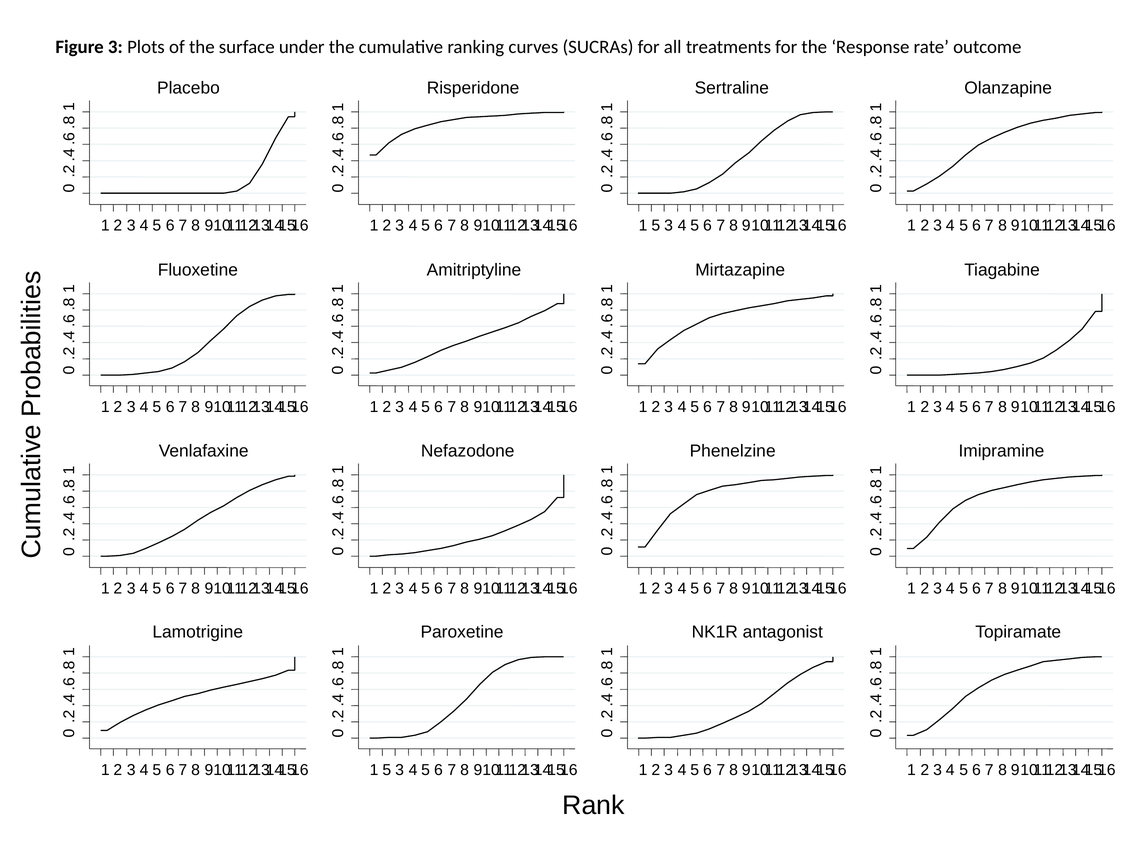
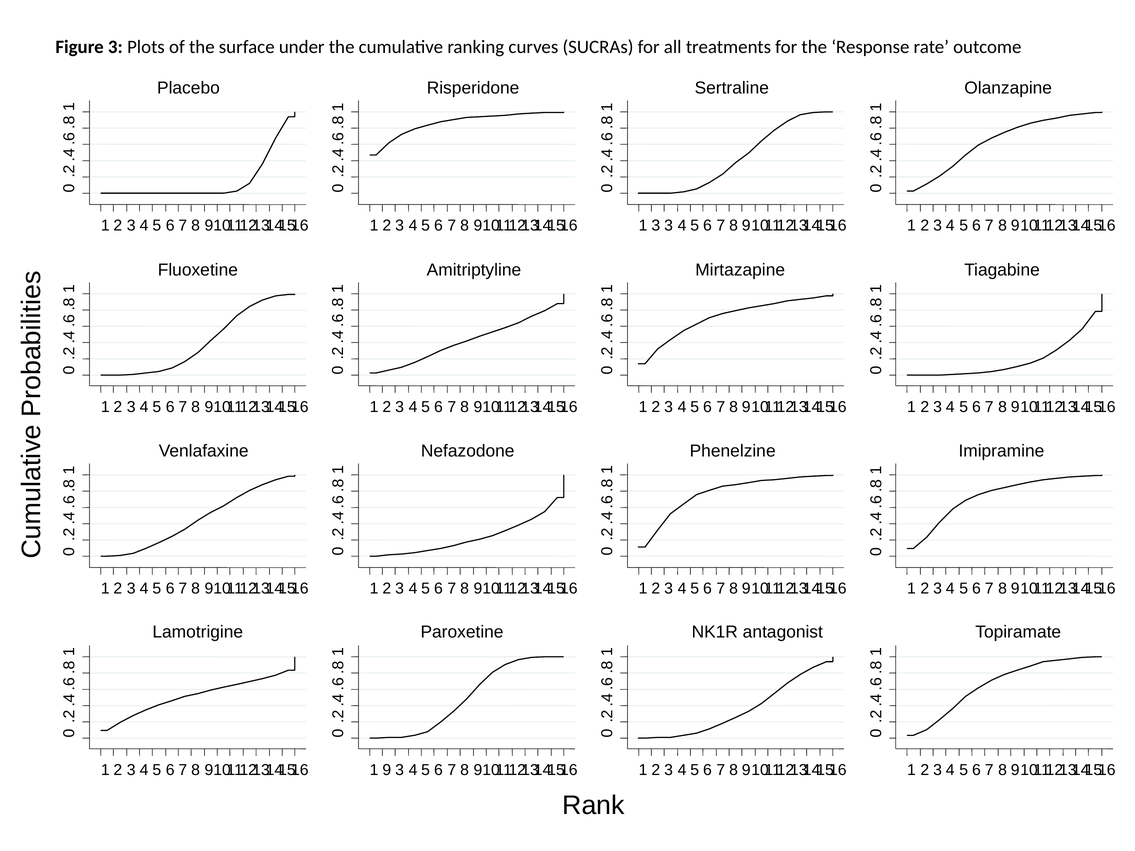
5 at (656, 226): 5 -> 3
5 at (387, 770): 5 -> 9
